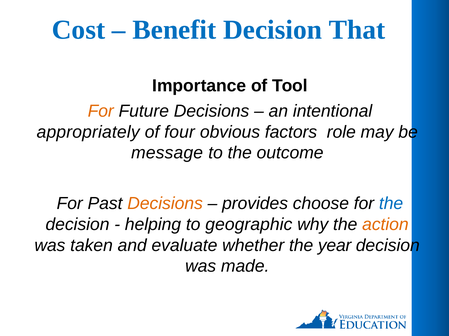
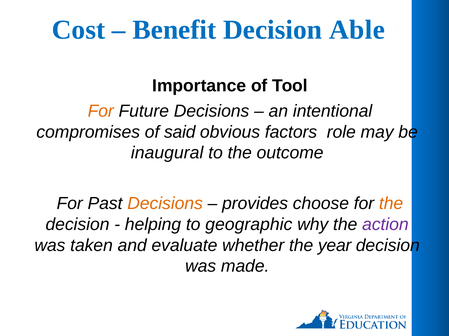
That: That -> Able
appropriately: appropriately -> compromises
four: four -> said
message: message -> inaugural
the at (391, 204) colour: blue -> orange
action colour: orange -> purple
